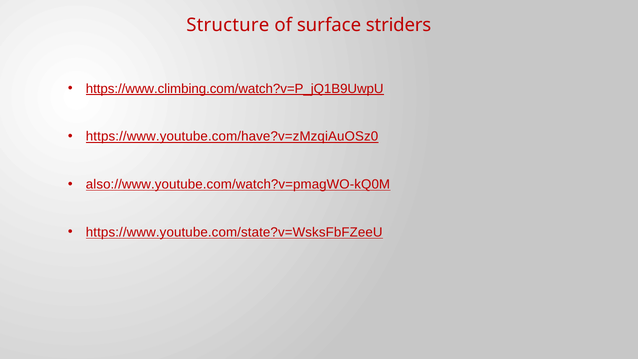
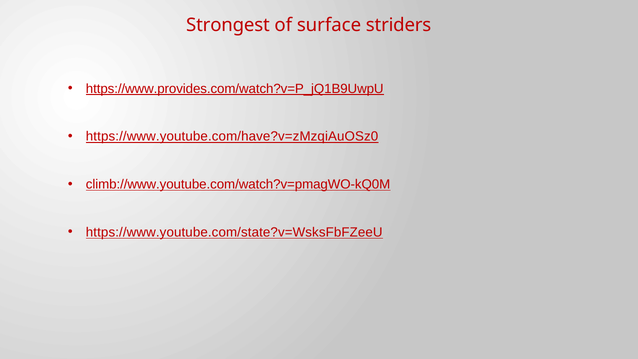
Structure: Structure -> Strongest
https://www.climbing.com/watch?v=P_jQ1B9UwpU: https://www.climbing.com/watch?v=P_jQ1B9UwpU -> https://www.provides.com/watch?v=P_jQ1B9UwpU
also://www.youtube.com/watch?v=pmagWO-kQ0M: also://www.youtube.com/watch?v=pmagWO-kQ0M -> climb://www.youtube.com/watch?v=pmagWO-kQ0M
